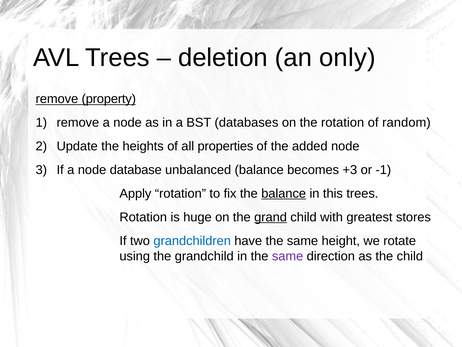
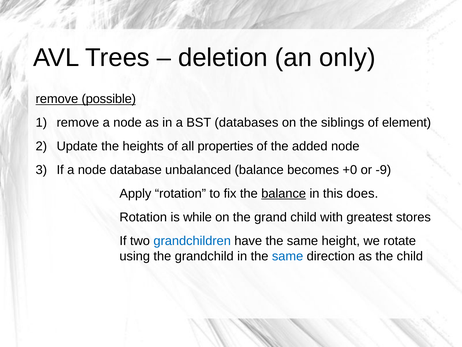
property: property -> possible
the rotation: rotation -> siblings
random: random -> element
+3: +3 -> +0
-1: -1 -> -9
this trees: trees -> does
huge: huge -> while
grand underline: present -> none
same at (288, 256) colour: purple -> blue
